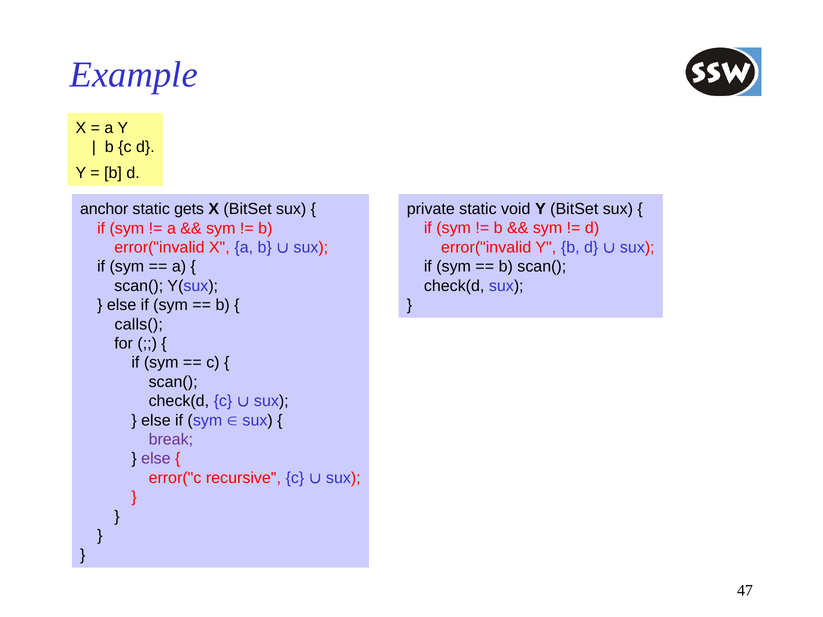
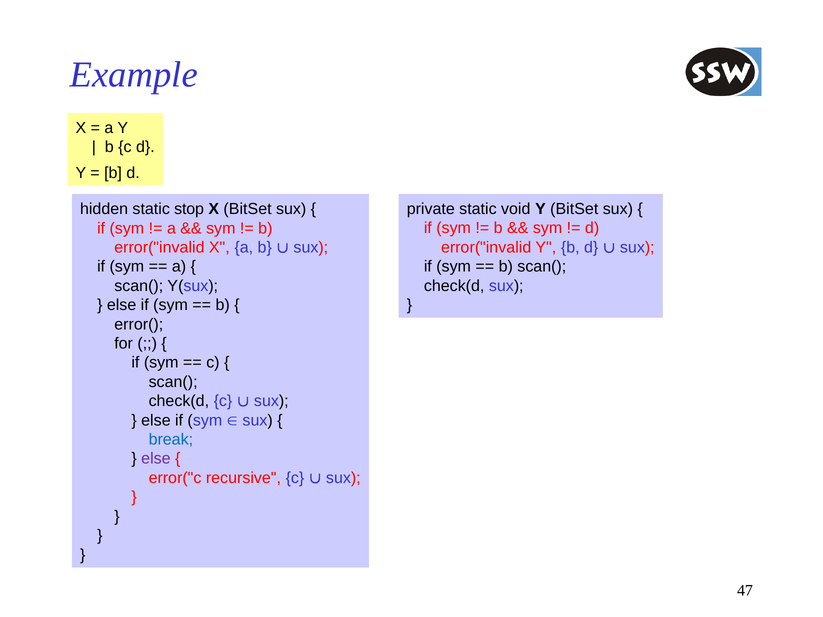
anchor: anchor -> hidden
gets: gets -> stop
calls(: calls( -> error(
break colour: purple -> blue
